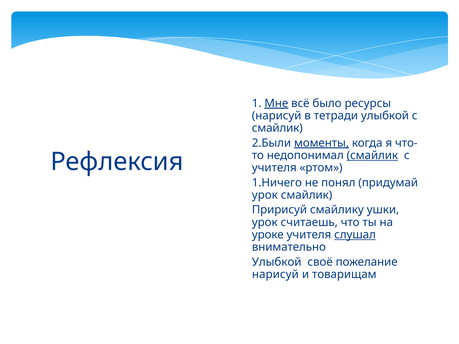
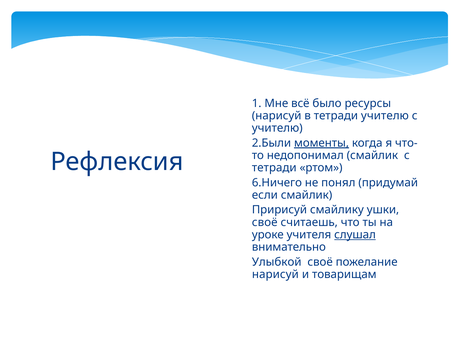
Мне underline: present -> none
тетради улыбкой: улыбкой -> учителю
смайлик at (277, 128): смайлик -> учителю
смайлик at (372, 155) underline: present -> none
учителя at (274, 168): учителя -> тетради
1.Ничего: 1.Ничего -> 6.Ничего
урок at (265, 195): урок -> если
урок at (265, 222): урок -> своё
